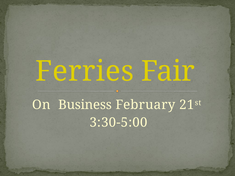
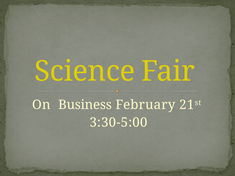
Ferries: Ferries -> Science
